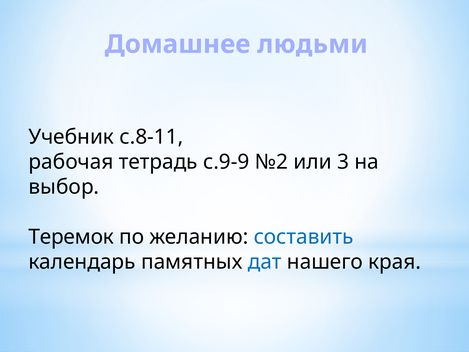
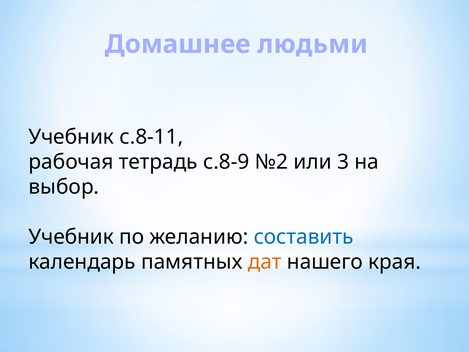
с.9-9: с.9-9 -> с.8-9
Теремок at (71, 237): Теремок -> Учебник
дат colour: blue -> orange
